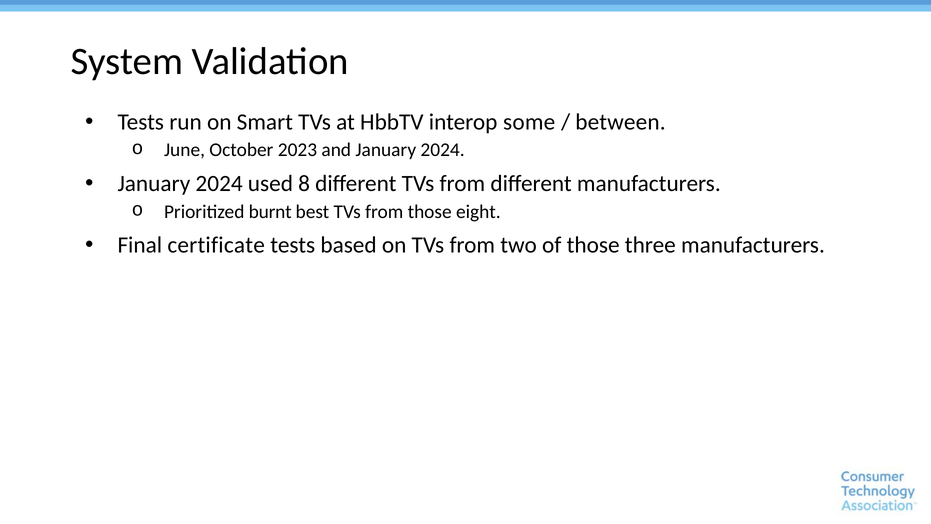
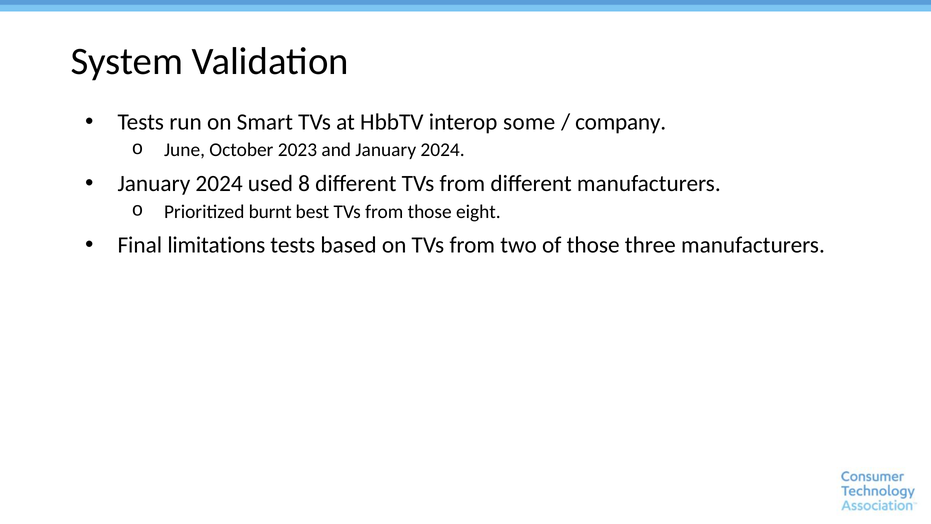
between: between -> company
certificate: certificate -> limitations
